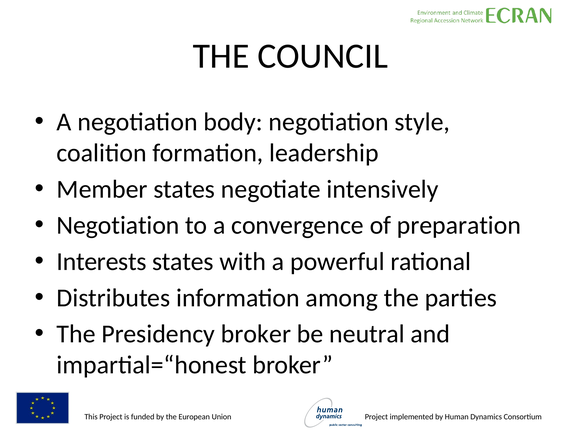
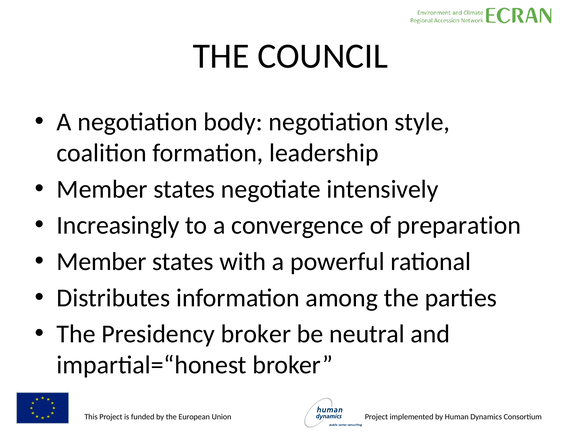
Negotiation at (118, 225): Negotiation -> Increasingly
Interests at (102, 261): Interests -> Member
